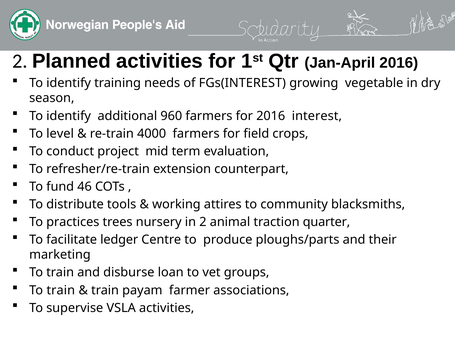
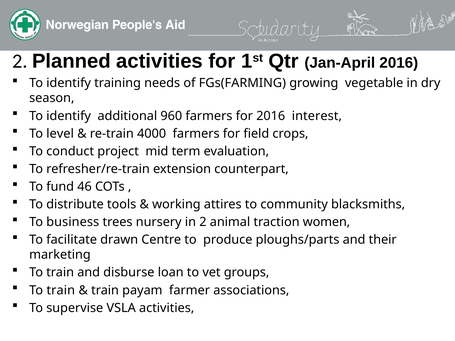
FGs(INTEREST: FGs(INTEREST -> FGs(FARMING
practices: practices -> business
quarter: quarter -> women
ledger: ledger -> drawn
